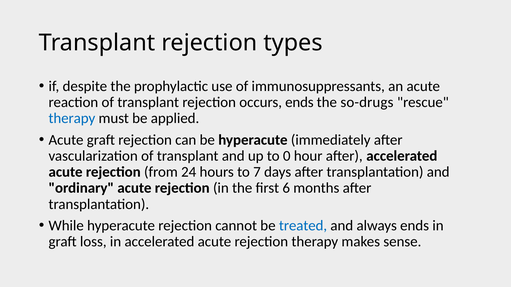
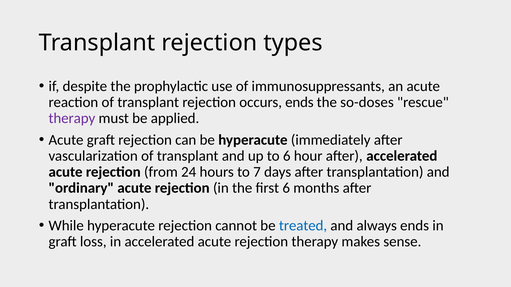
so-drugs: so-drugs -> so-doses
therapy at (72, 119) colour: blue -> purple
to 0: 0 -> 6
